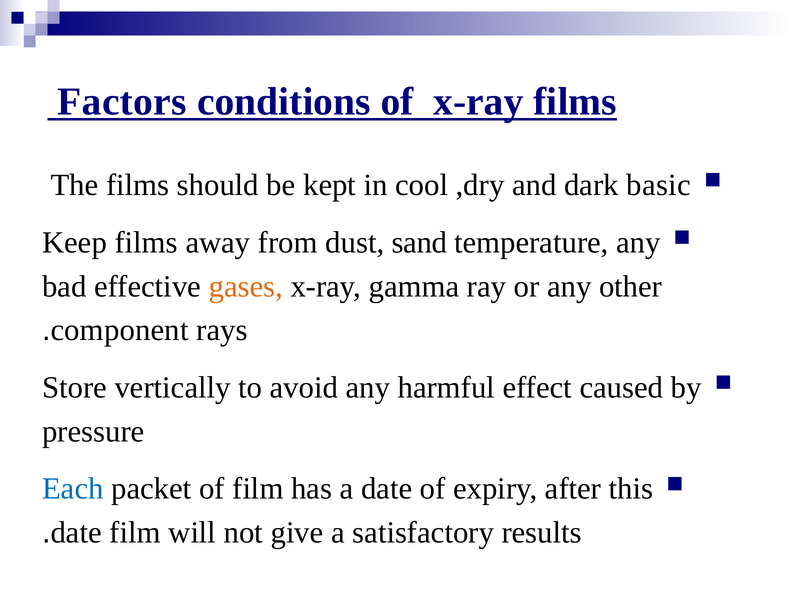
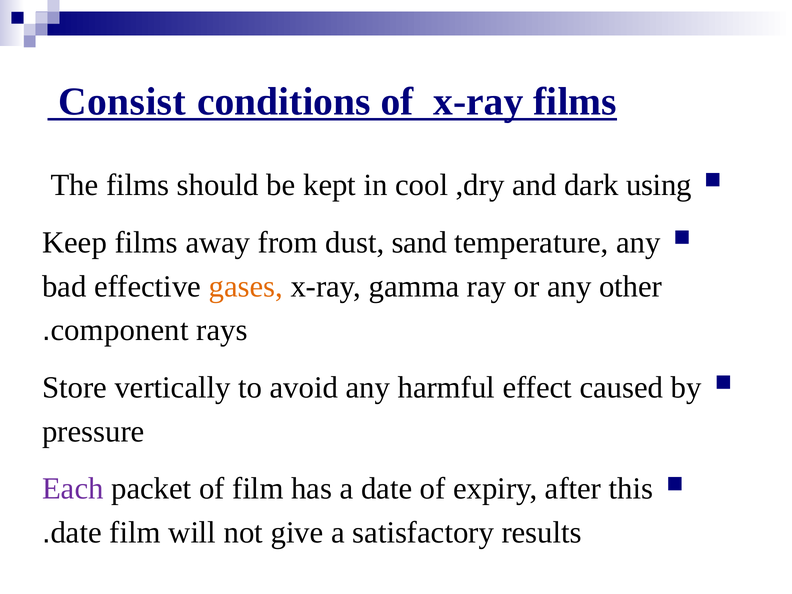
Factors: Factors -> Consist
basic: basic -> using
Each colour: blue -> purple
